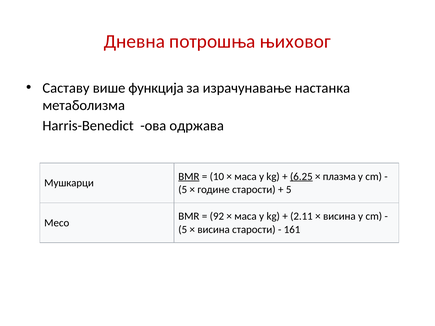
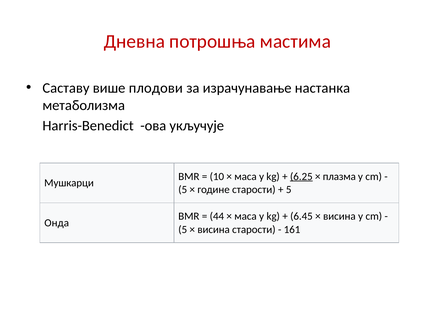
њиховог: њиховог -> мастима
функција: функција -> плодови
одржава: одржава -> укључује
BMR at (189, 177) underline: present -> none
92: 92 -> 44
2.11: 2.11 -> 6.45
Месо: Месо -> Онда
